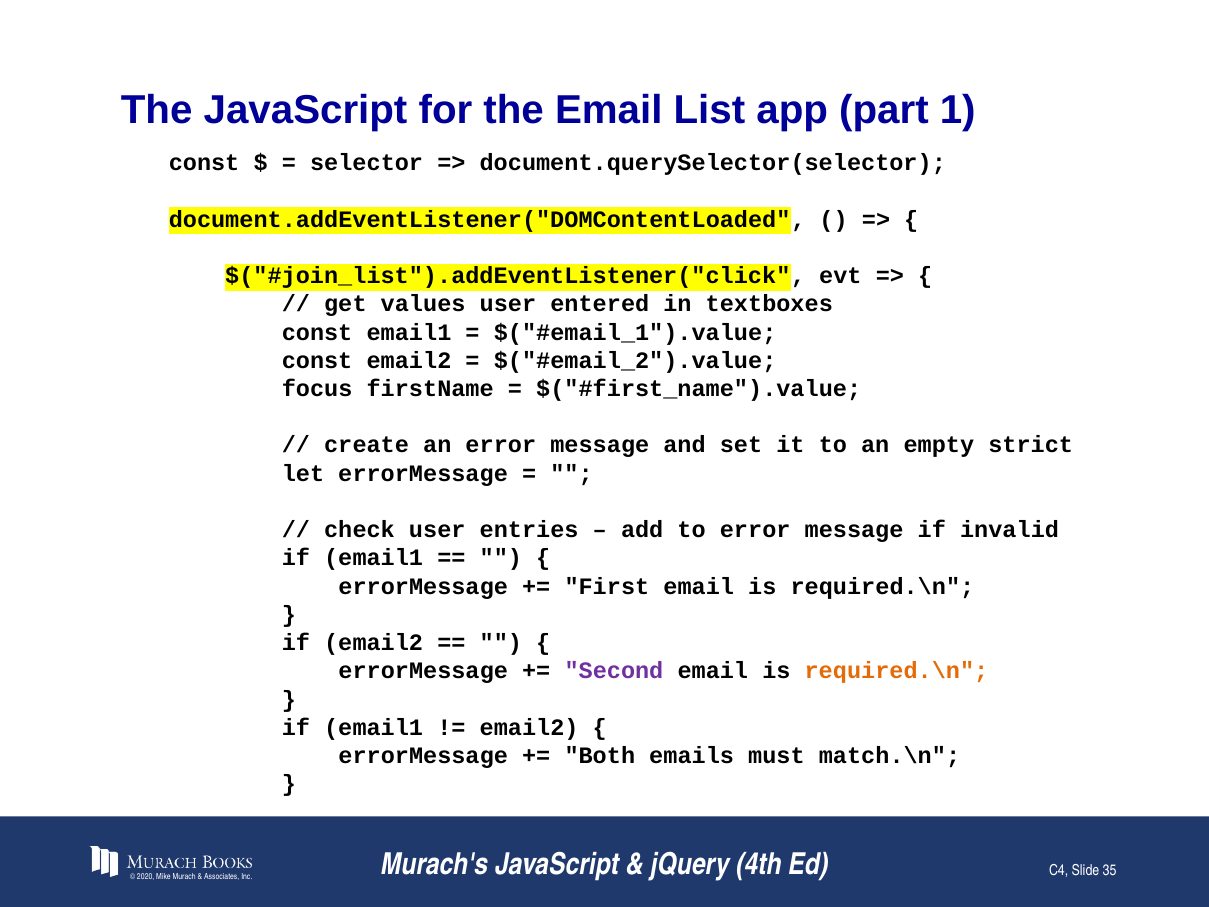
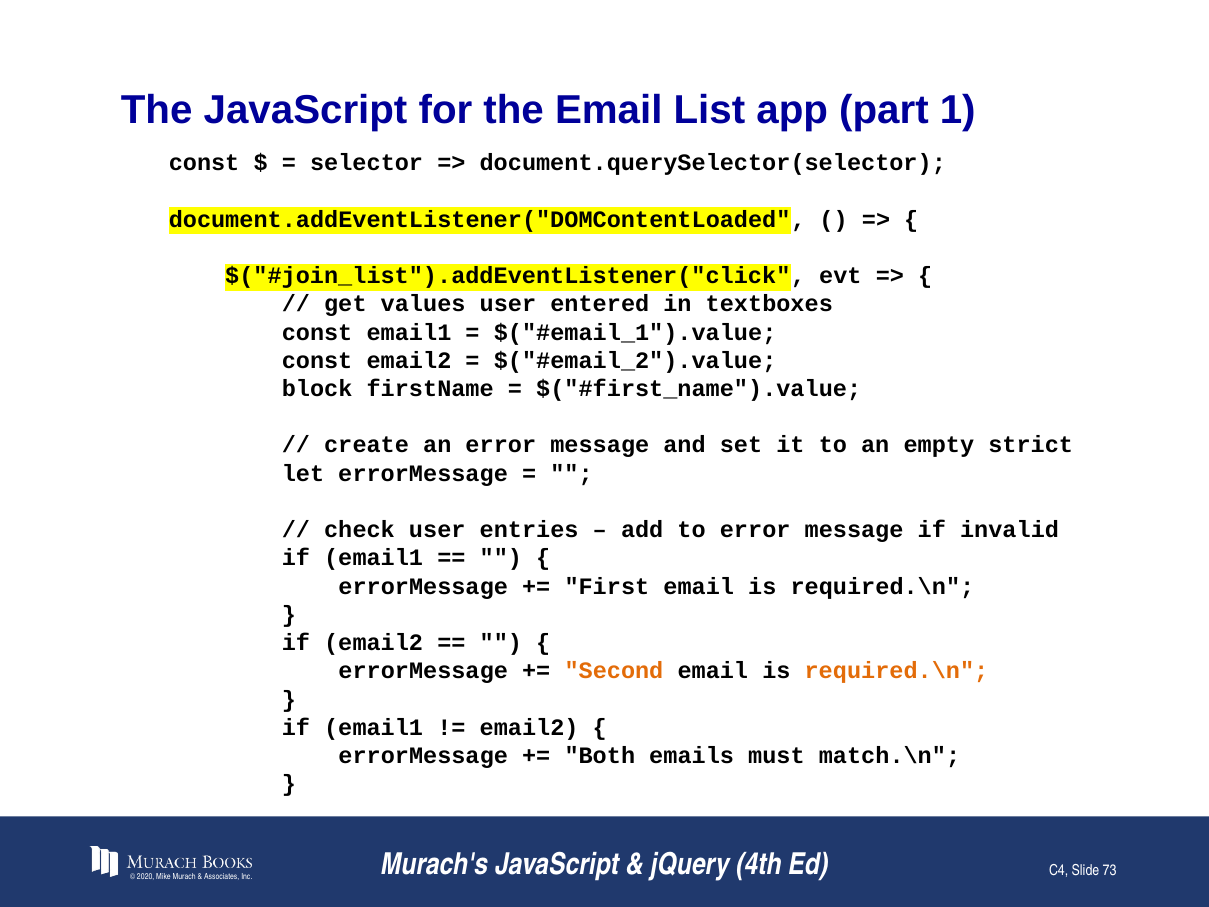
focus: focus -> block
Second colour: purple -> orange
35: 35 -> 73
